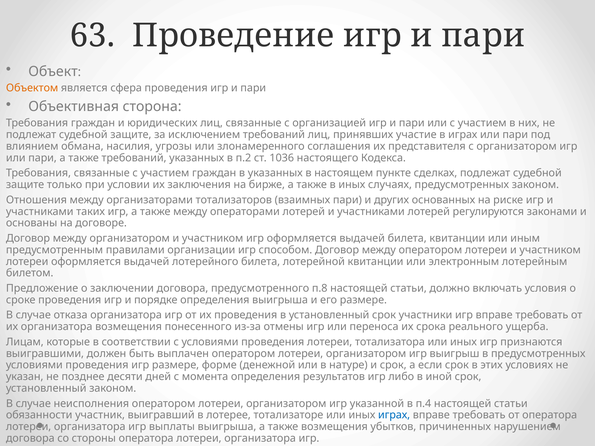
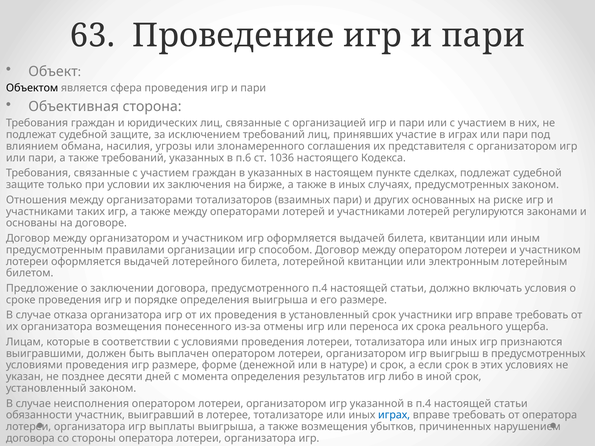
Объектом colour: orange -> black
п.2: п.2 -> п.6
предусмотренного п.8: п.8 -> п.4
